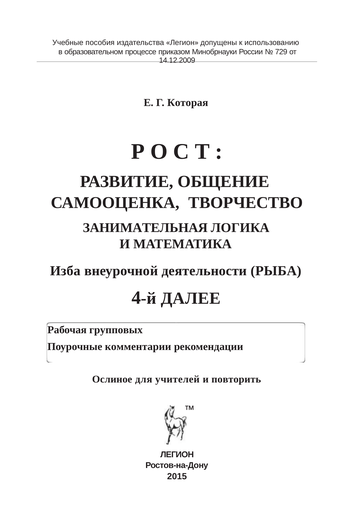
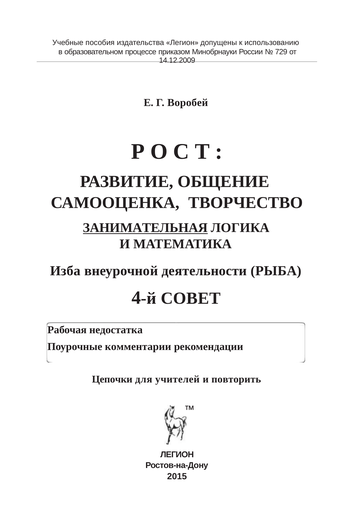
Которая: Которая -> Воробей
ЗАНИМАТЕЛЬНАЯ underline: none -> present
ДАЛЕЕ: ДАЛЕЕ -> СОВЕТ
групповых: групповых -> недостатка
Ослиное: Ослиное -> Цепочки
